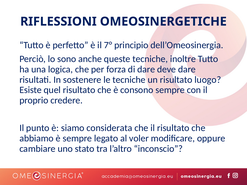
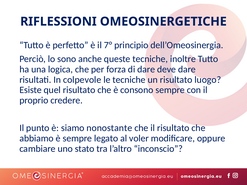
sostenere: sostenere -> colpevole
considerata: considerata -> nonostante
